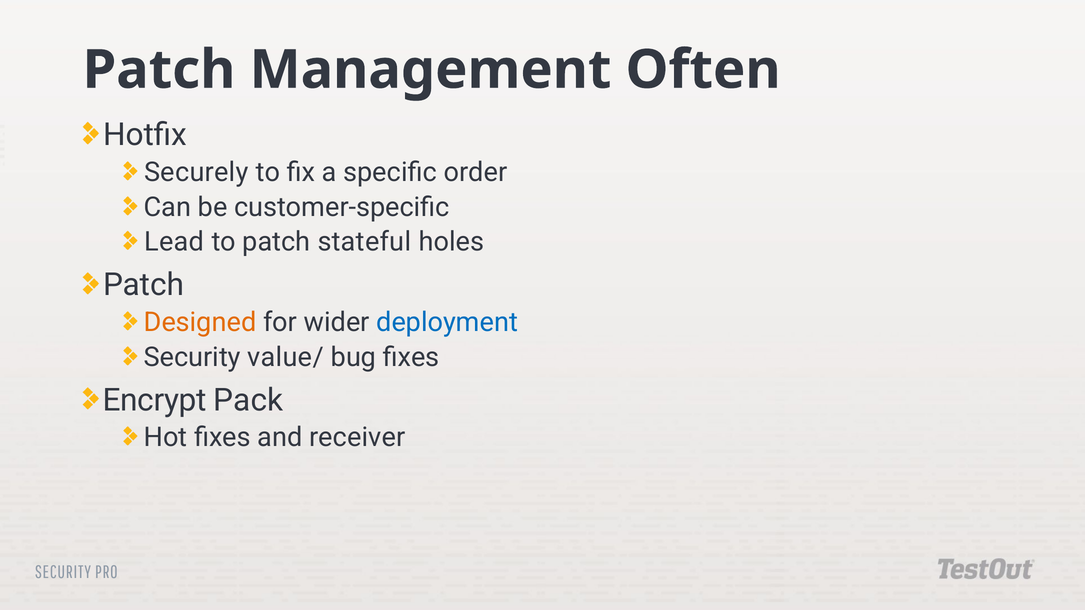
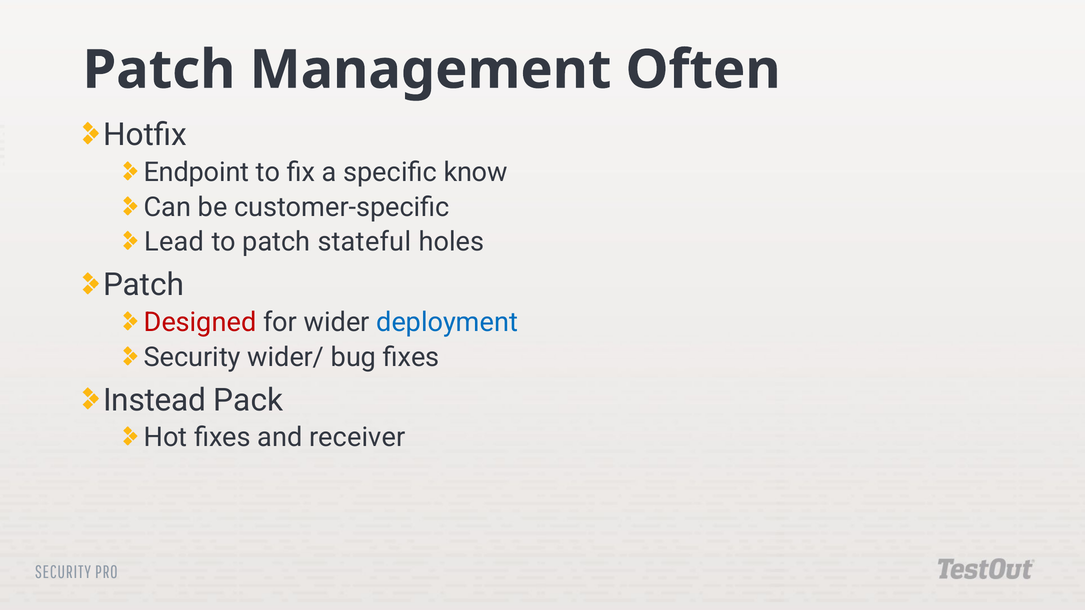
Securely: Securely -> Endpoint
order: order -> know
Designed colour: orange -> red
value/: value/ -> wider/
Encrypt: Encrypt -> Instead
